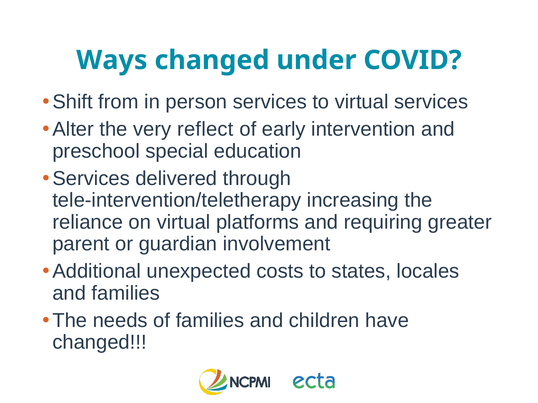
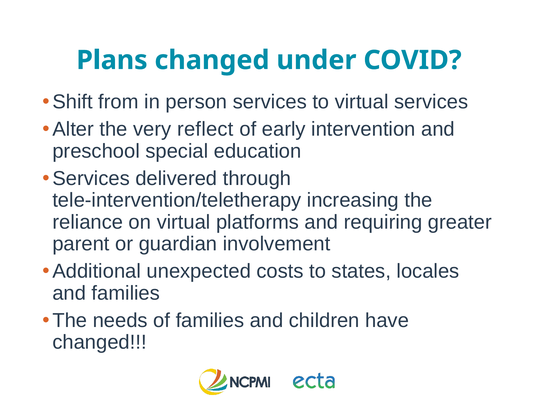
Ways: Ways -> Plans
